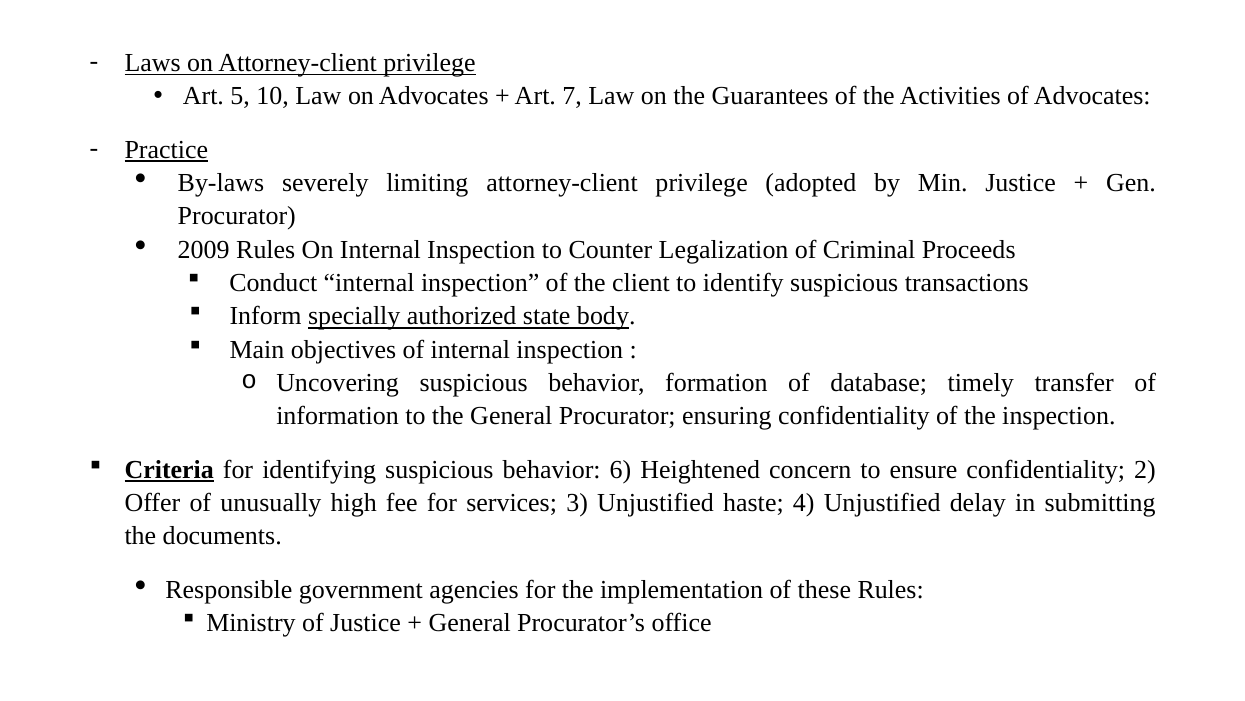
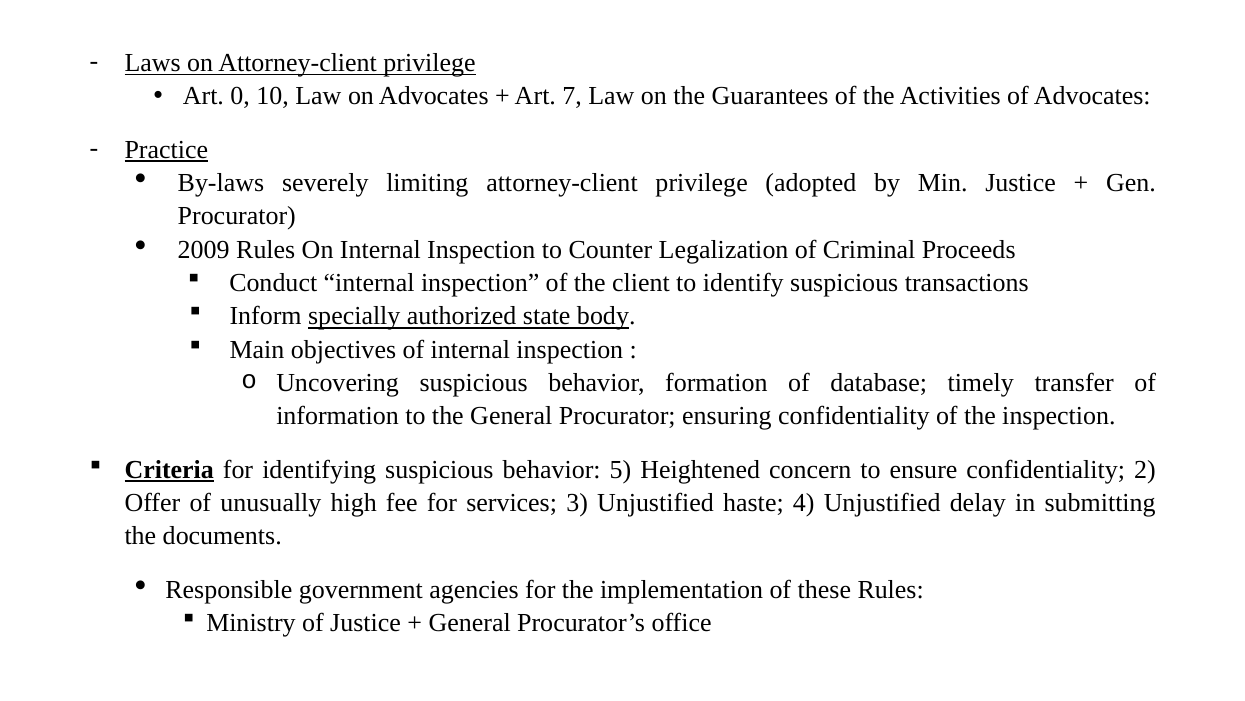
5: 5 -> 0
6: 6 -> 5
